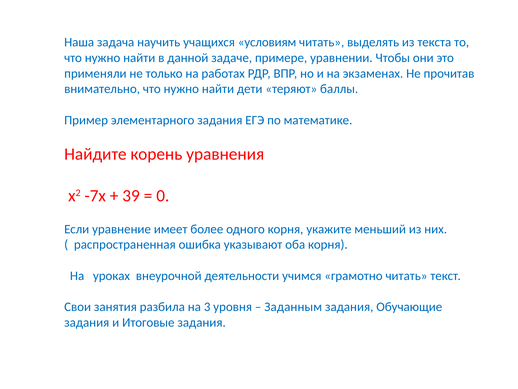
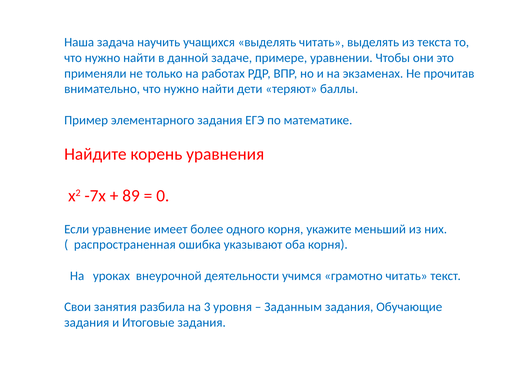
учащихся условиям: условиям -> выделять
39: 39 -> 89
